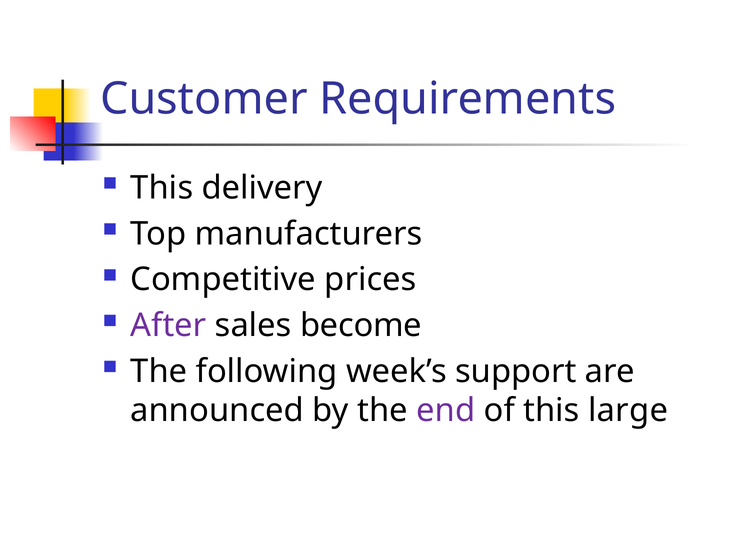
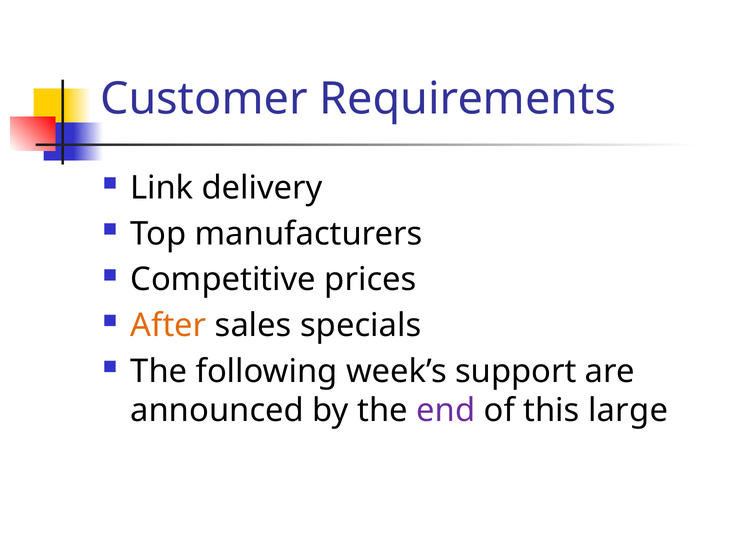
This at (162, 188): This -> Link
After colour: purple -> orange
become: become -> specials
